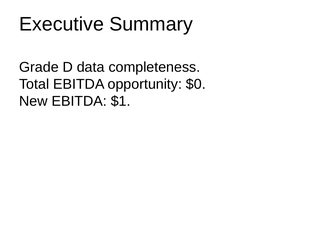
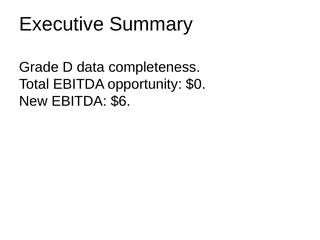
$1: $1 -> $6
